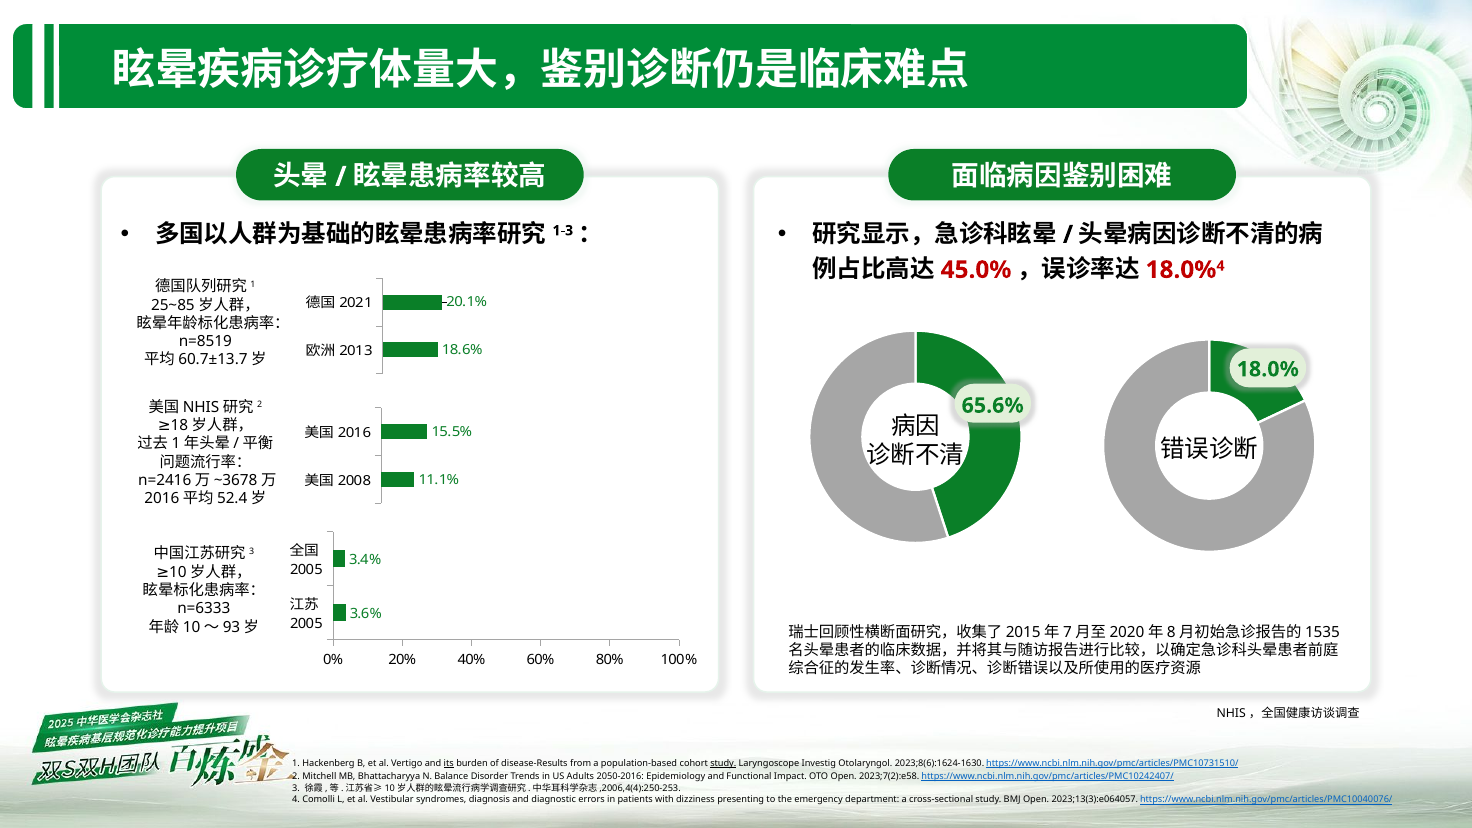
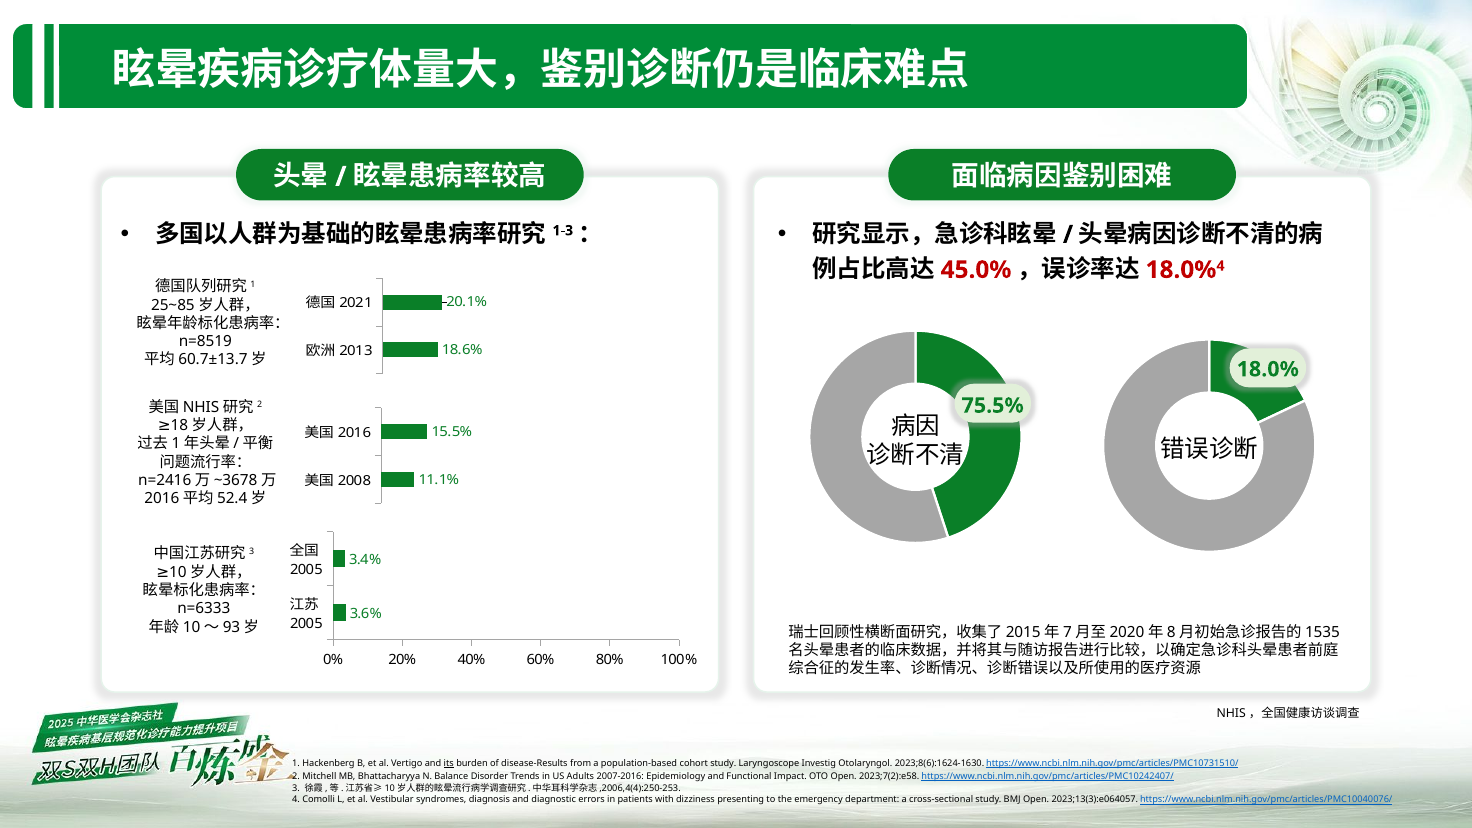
65.6%: 65.6% -> 75.5%
study at (723, 764) underline: present -> none
2050-2016: 2050-2016 -> 2007-2016
